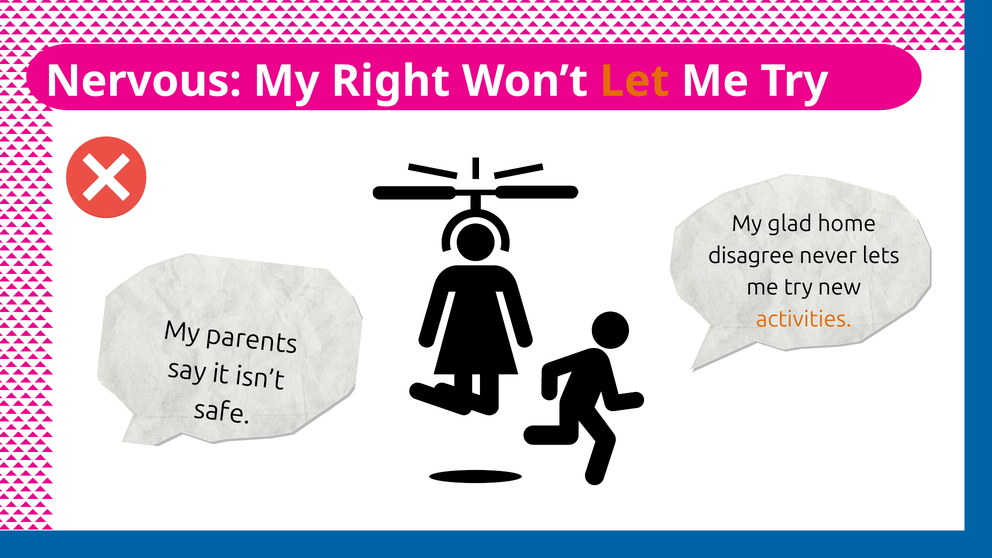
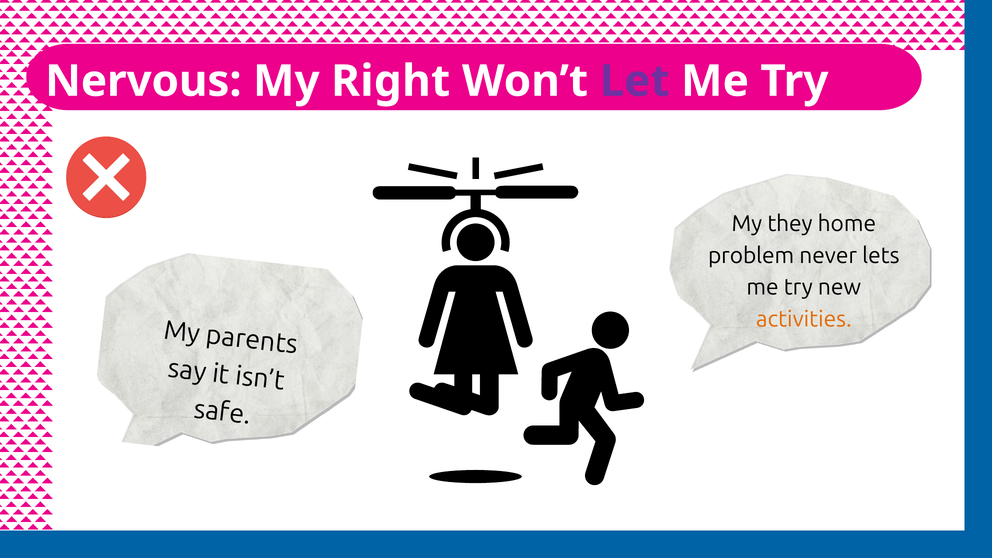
Let colour: orange -> purple
glad: glad -> they
disagree: disagree -> problem
